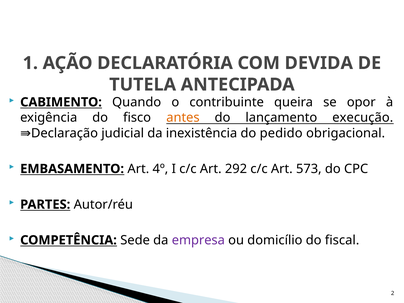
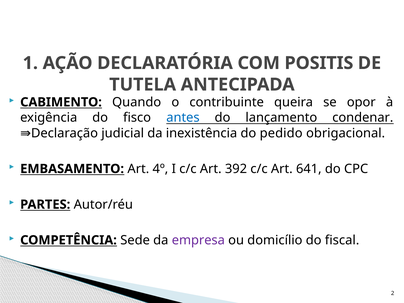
DEVIDA: DEVIDA -> POSITIS
antes colour: orange -> blue
execução: execução -> condenar
292: 292 -> 392
573: 573 -> 641
